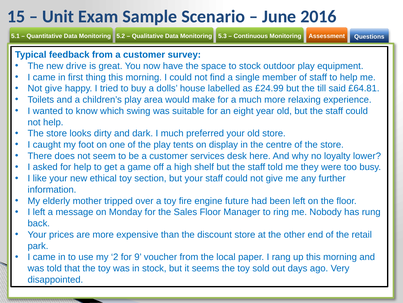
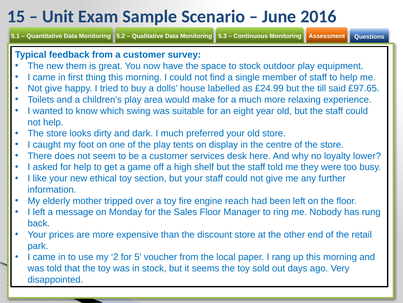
drive: drive -> them
£64.81: £64.81 -> £97.65
future: future -> reach
9: 9 -> 5
